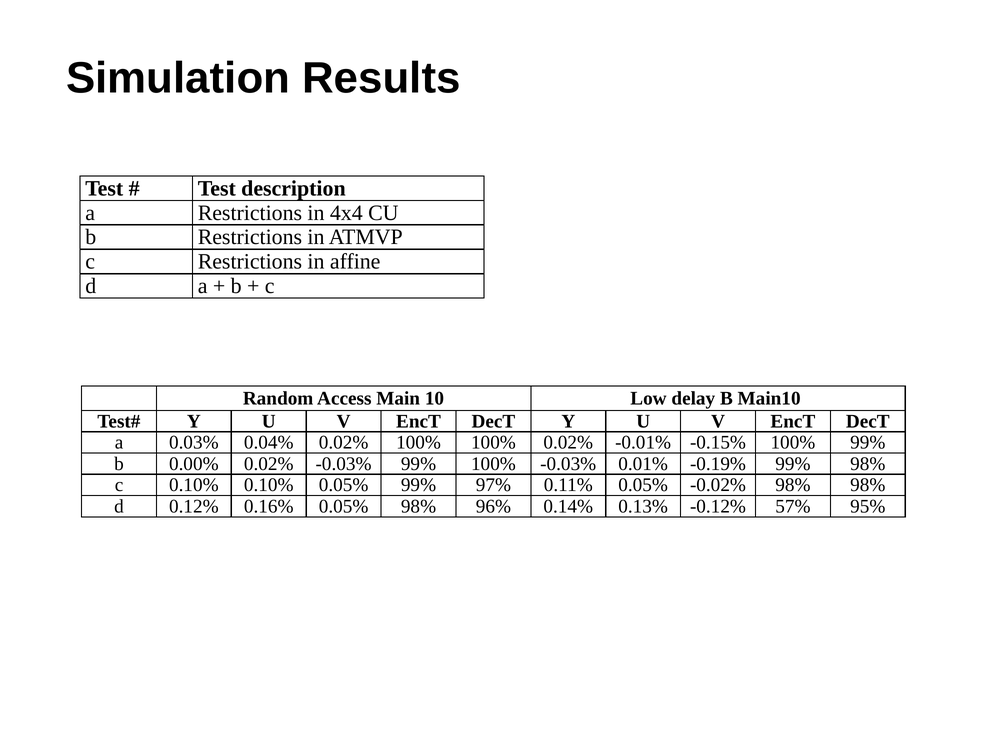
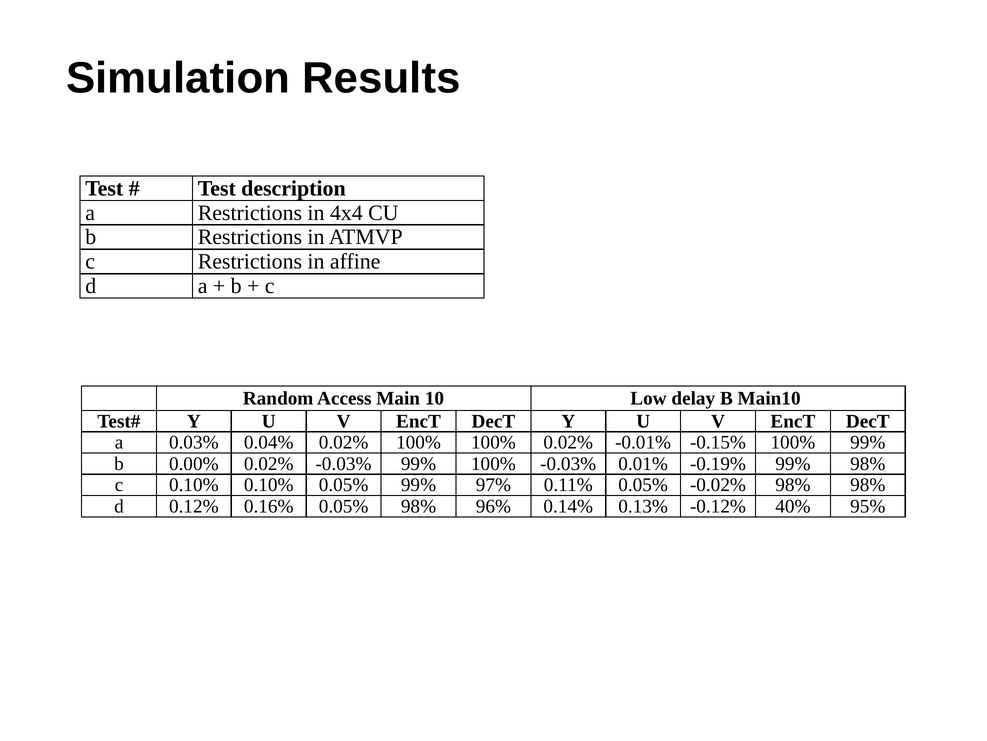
57%: 57% -> 40%
